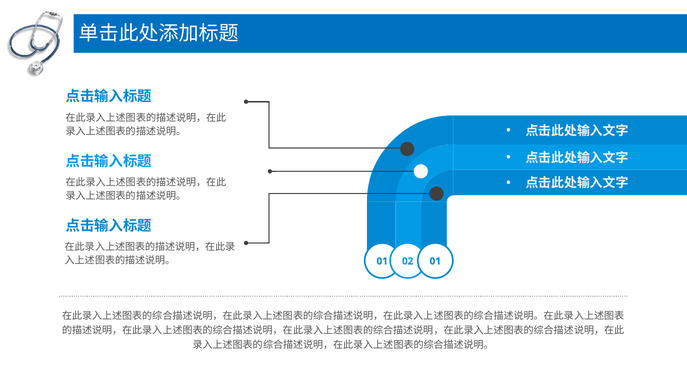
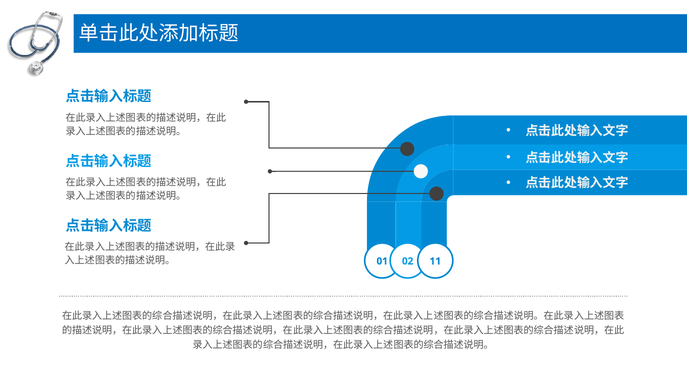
02 01: 01 -> 11
